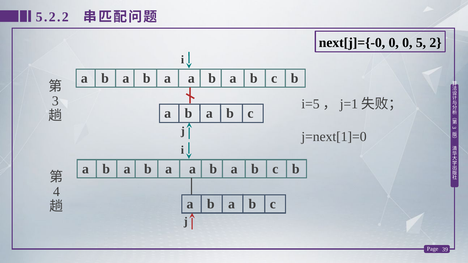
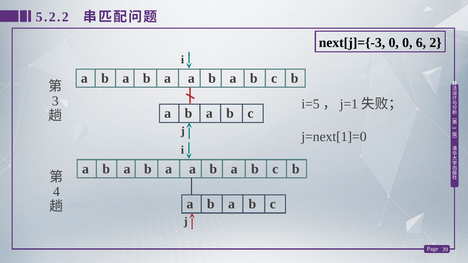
next[j]={-0: next[j]={-0 -> next[j]={-3
5: 5 -> 6
